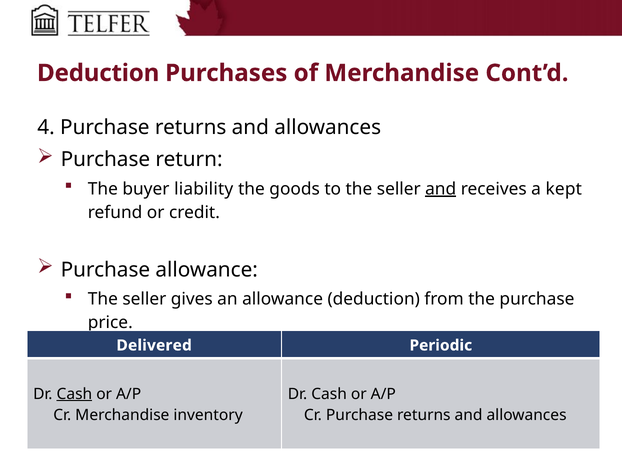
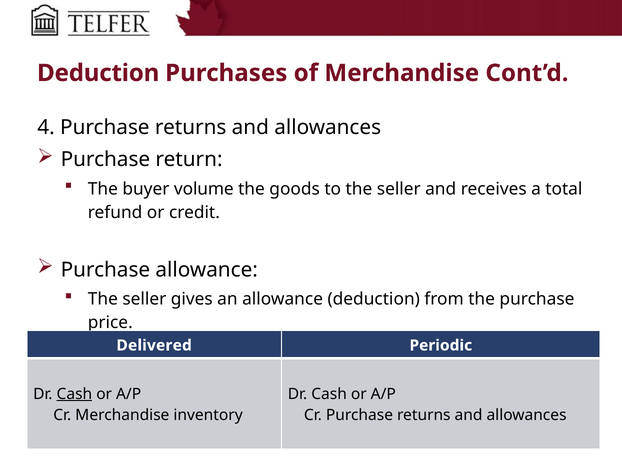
liability: liability -> volume
and at (441, 189) underline: present -> none
kept: kept -> total
